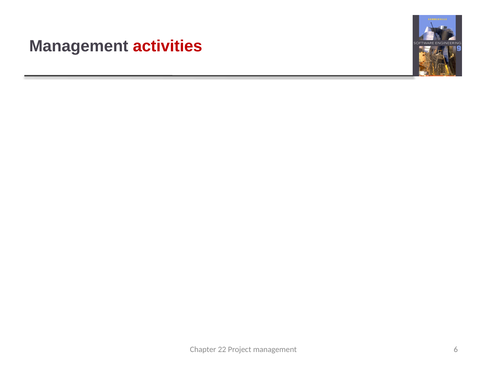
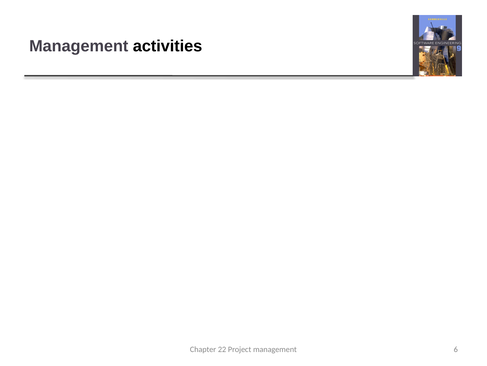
activities colour: red -> black
